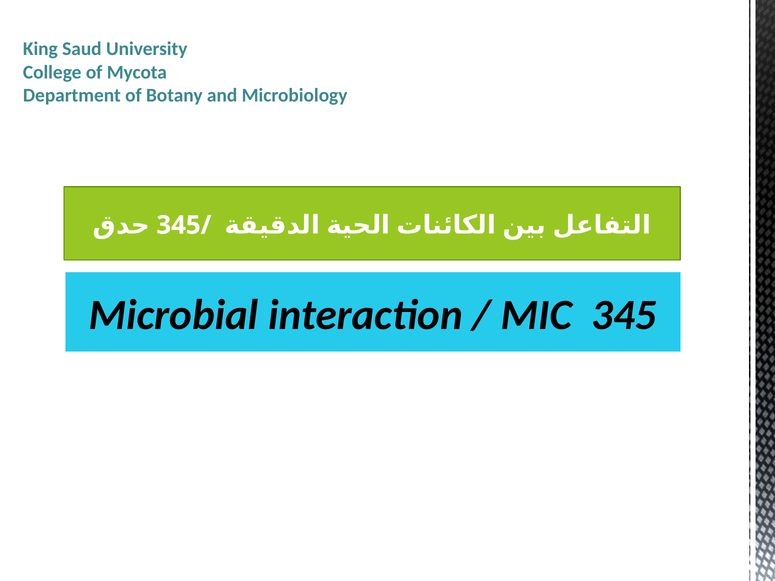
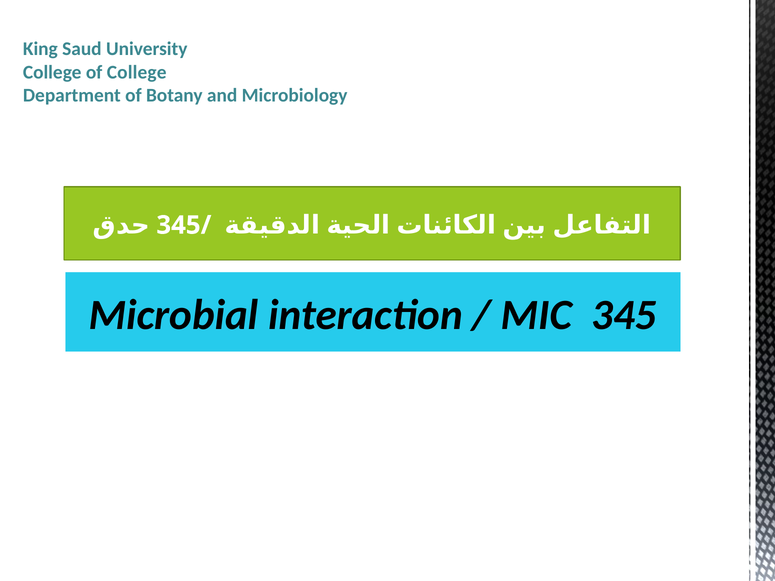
of Mycota: Mycota -> College
